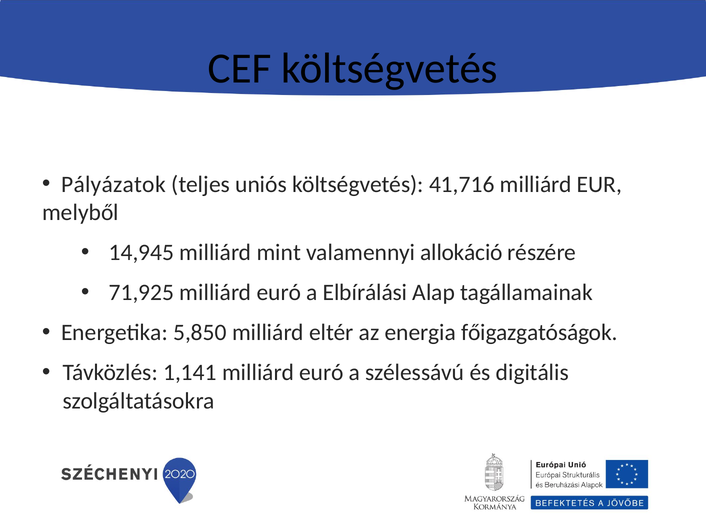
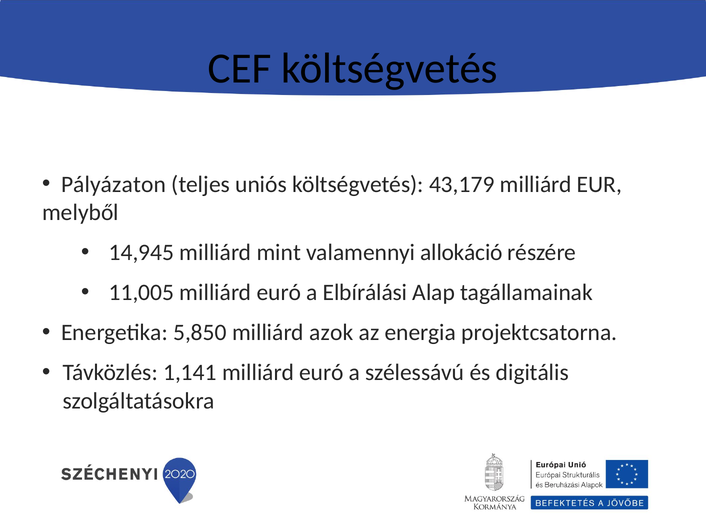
Pályázatok: Pályázatok -> Pályázaton
41,716: 41,716 -> 43,179
71,925: 71,925 -> 11,005
eltér: eltér -> azok
főigazgatóságok: főigazgatóságok -> projektcsatorna
